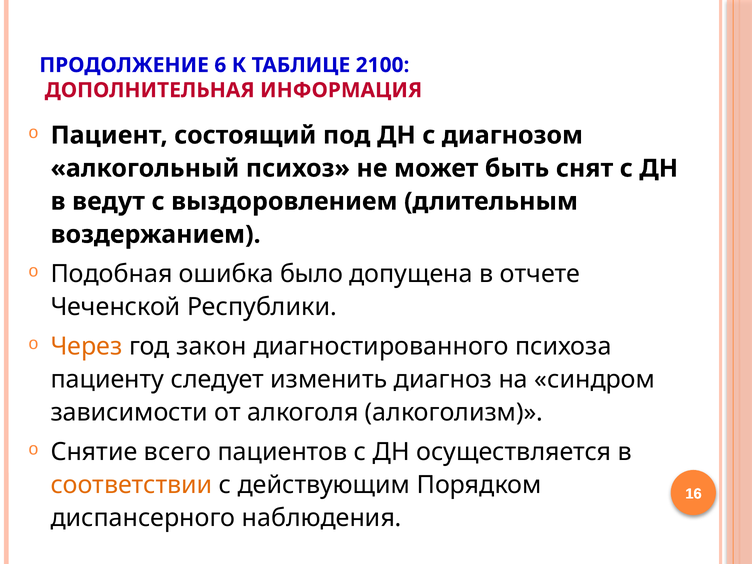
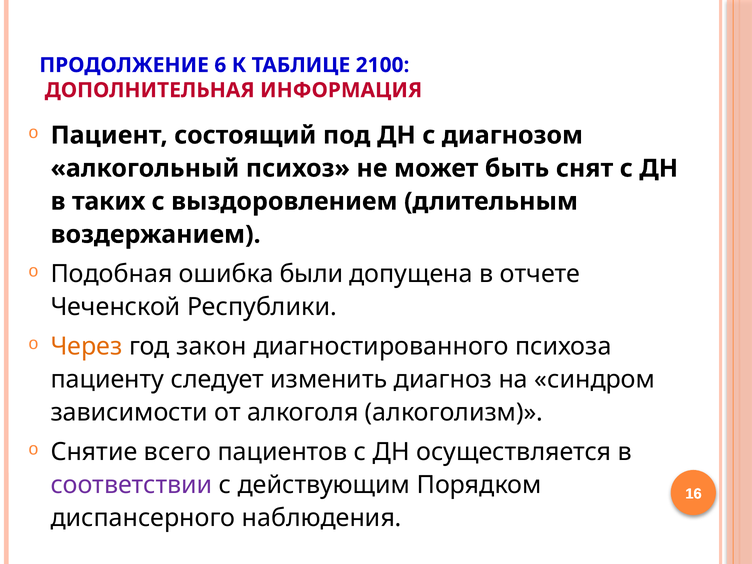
ведут: ведут -> таких
было: было -> были
соответствии colour: orange -> purple
